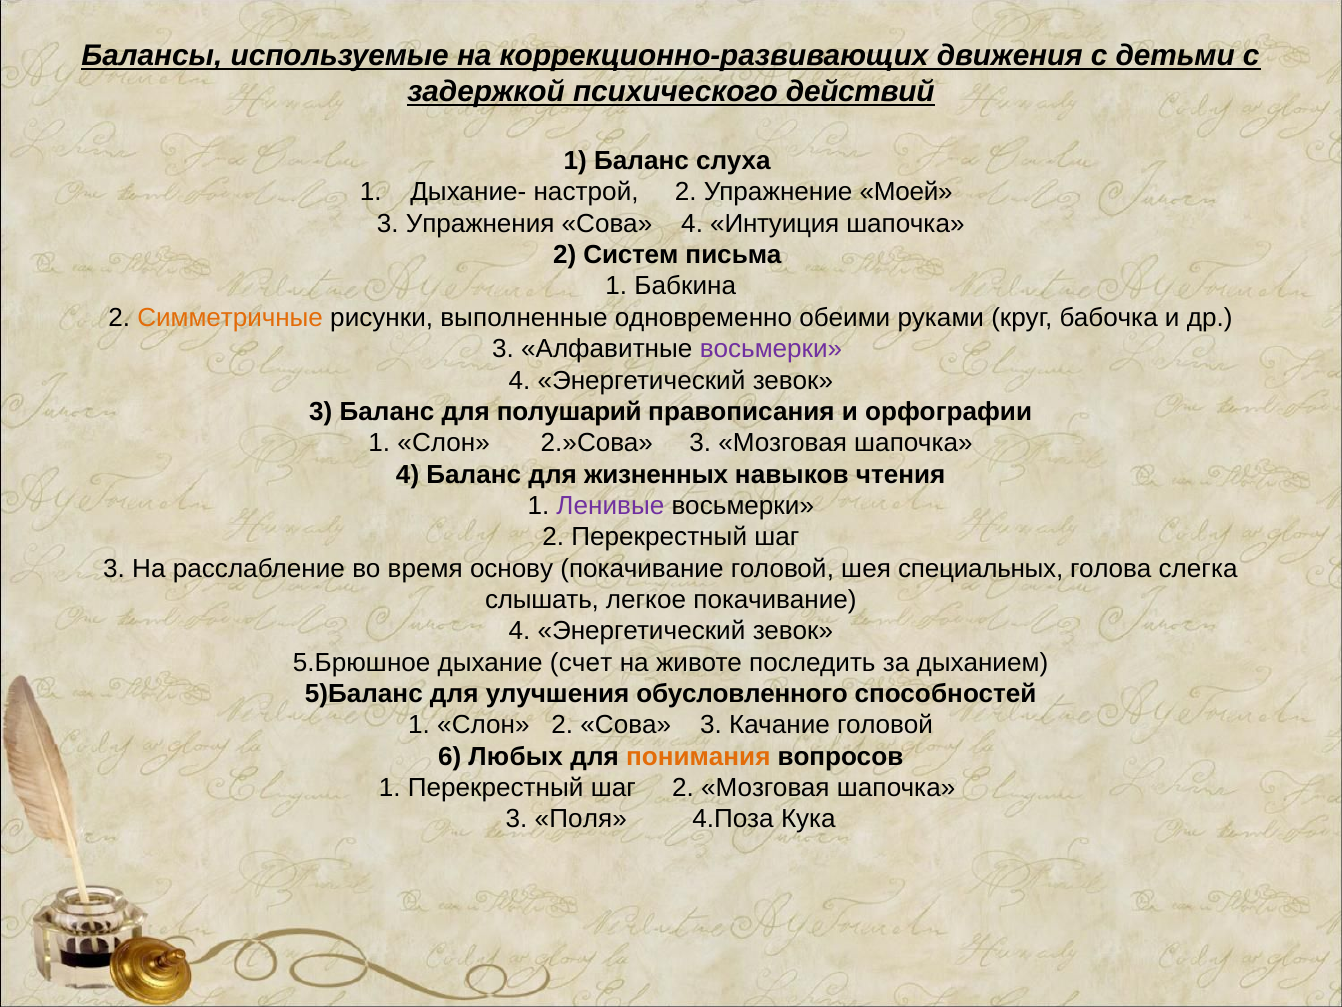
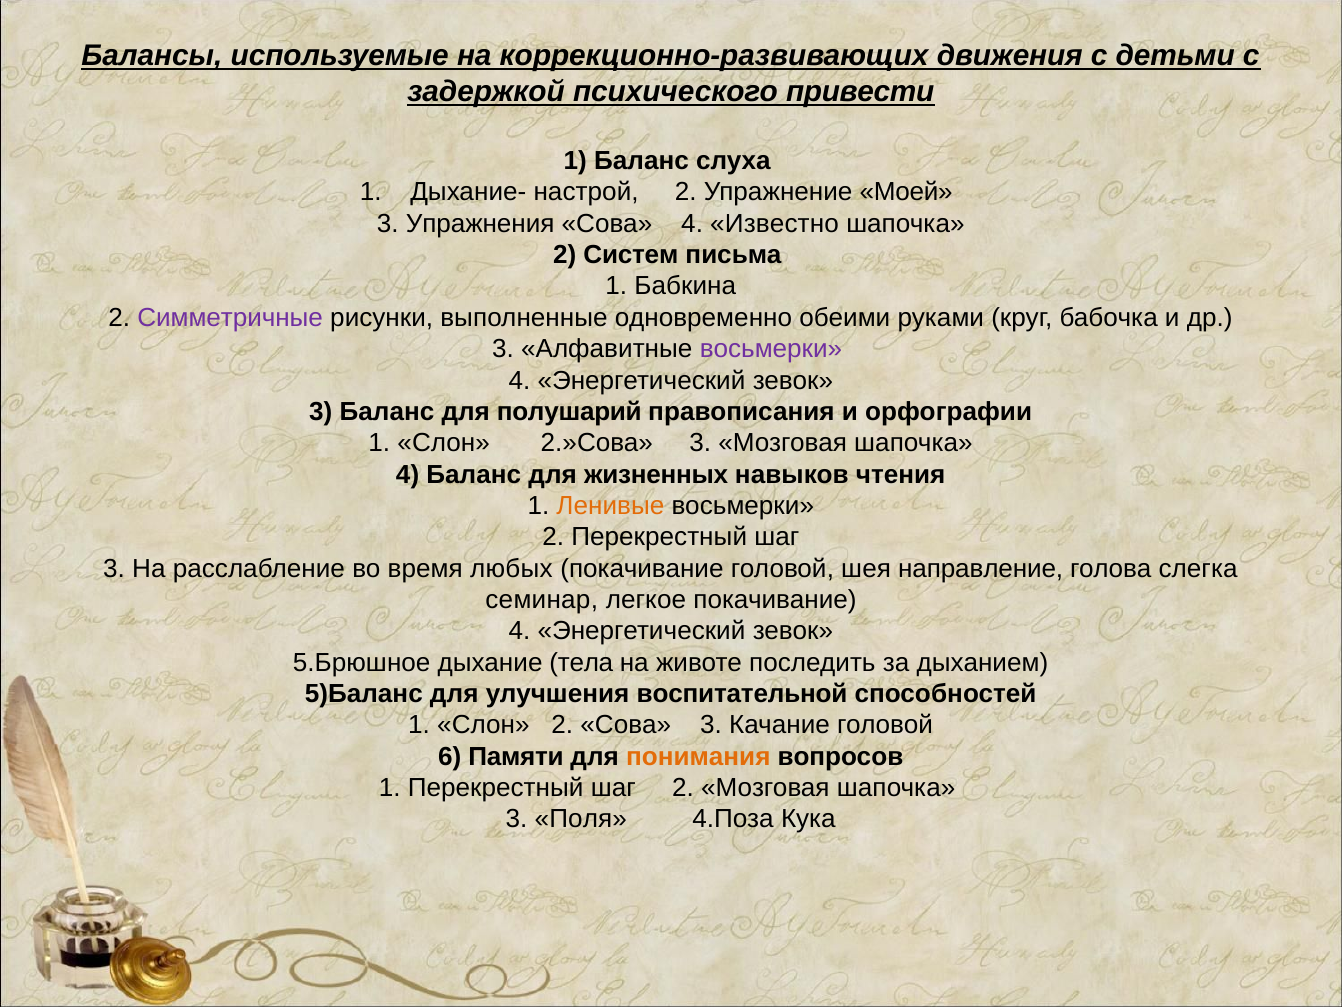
действий: действий -> привести
Интуиция: Интуиция -> Известно
Симметричные colour: orange -> purple
Ленивые colour: purple -> orange
основу: основу -> любых
специальных: специальных -> направление
слышать: слышать -> семинар
счет: счет -> тела
обусловленного: обусловленного -> воспитательной
Любых: Любых -> Памяти
